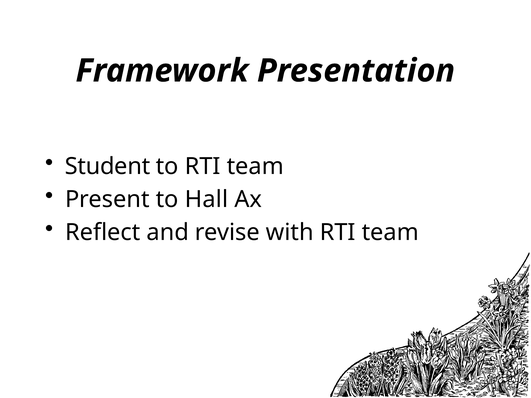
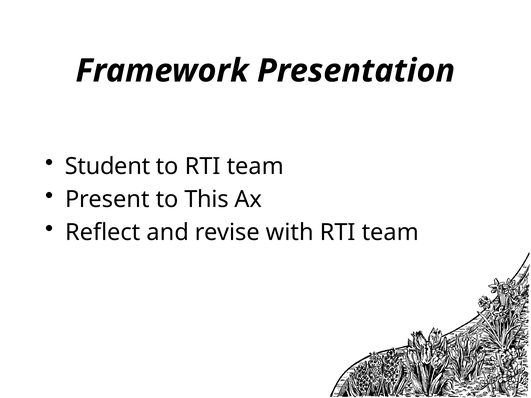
Hall: Hall -> This
